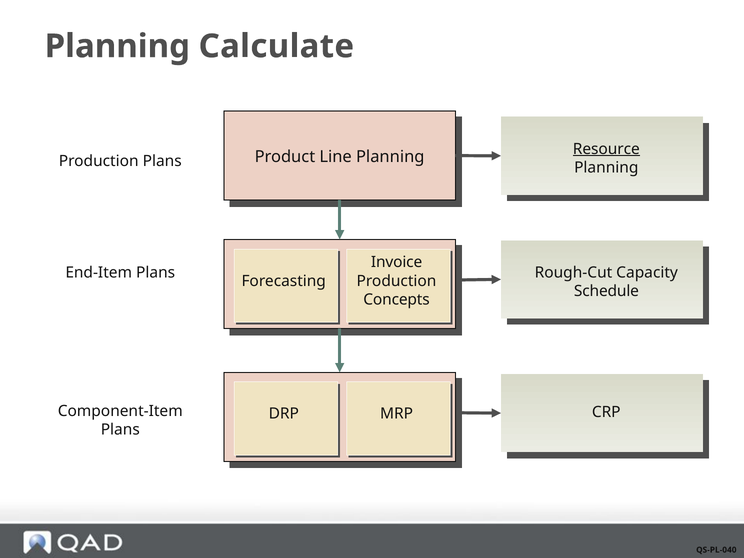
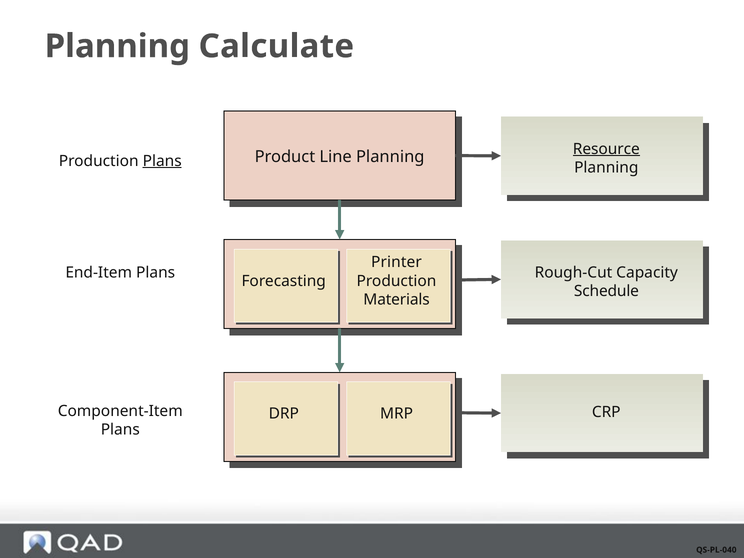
Plans at (162, 161) underline: none -> present
Invoice: Invoice -> Printer
Concepts: Concepts -> Materials
